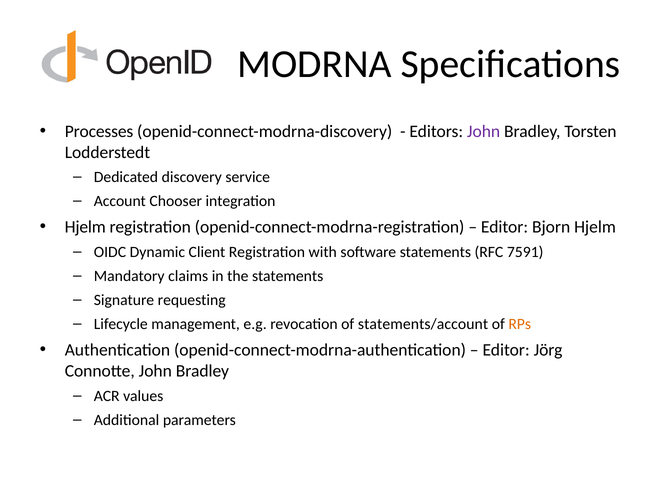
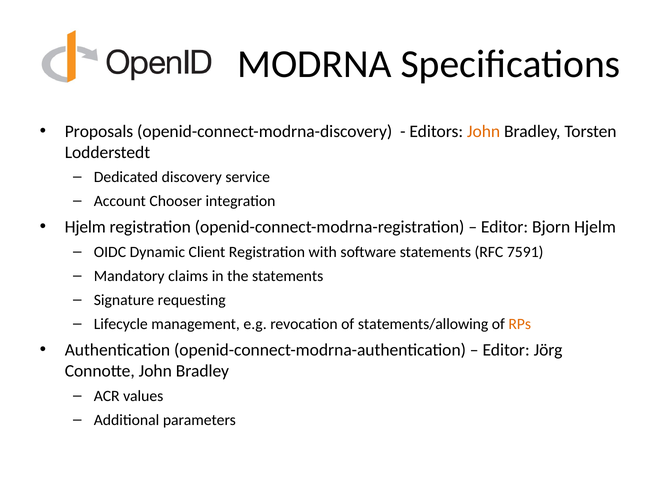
Processes: Processes -> Proposals
John at (484, 131) colour: purple -> orange
statements/account: statements/account -> statements/allowing
